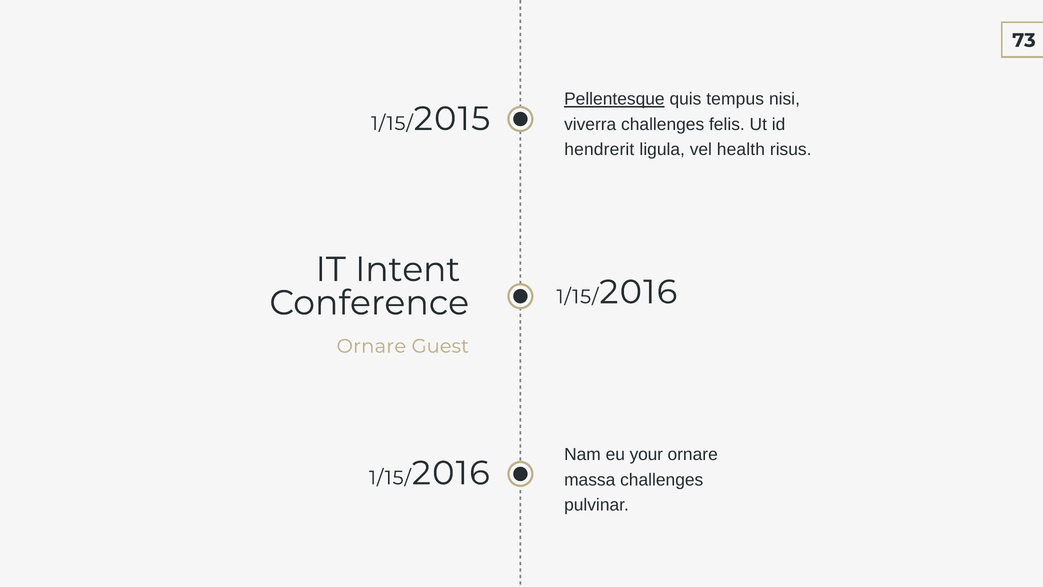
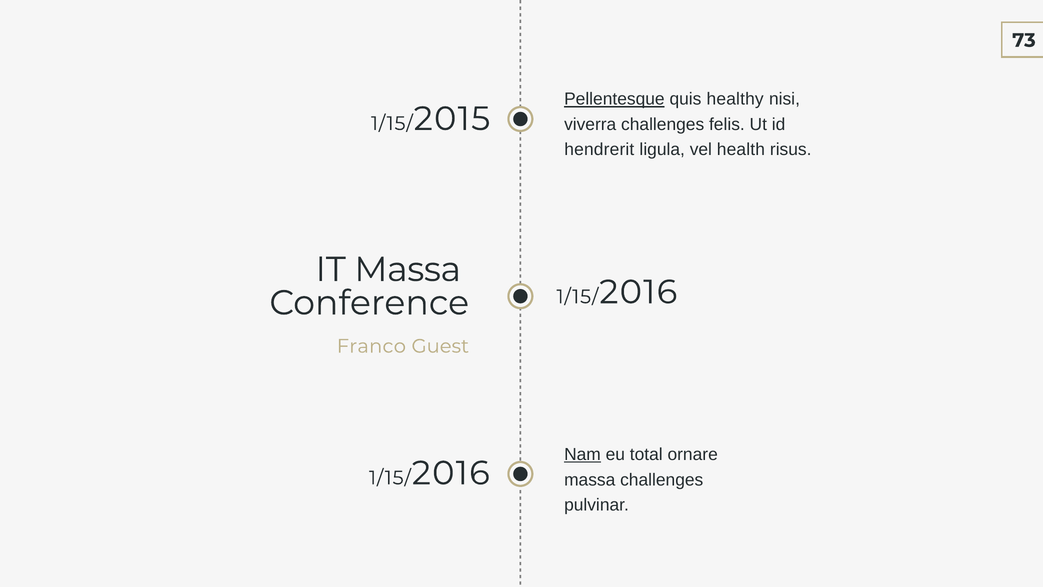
tempus: tempus -> healthy
IT Intent: Intent -> Massa
Ornare at (371, 346): Ornare -> Franco
Nam underline: none -> present
your: your -> total
